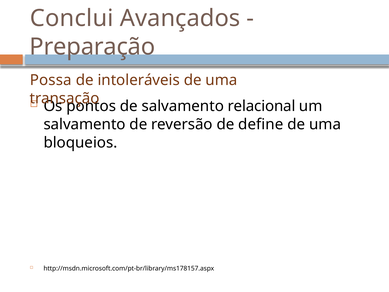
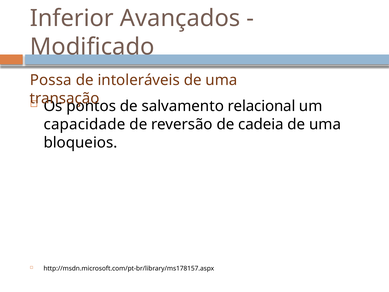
Conclui: Conclui -> Inferior
Preparação: Preparação -> Modificado
salvamento at (85, 124): salvamento -> capacidade
define: define -> cadeia
